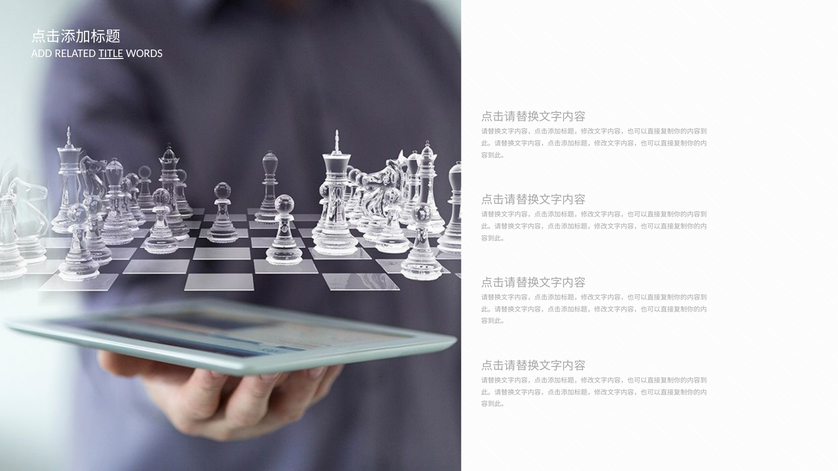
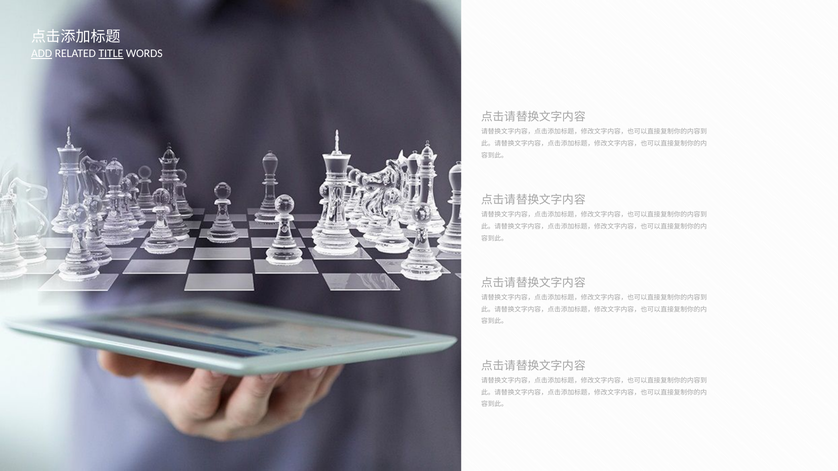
ADD underline: none -> present
